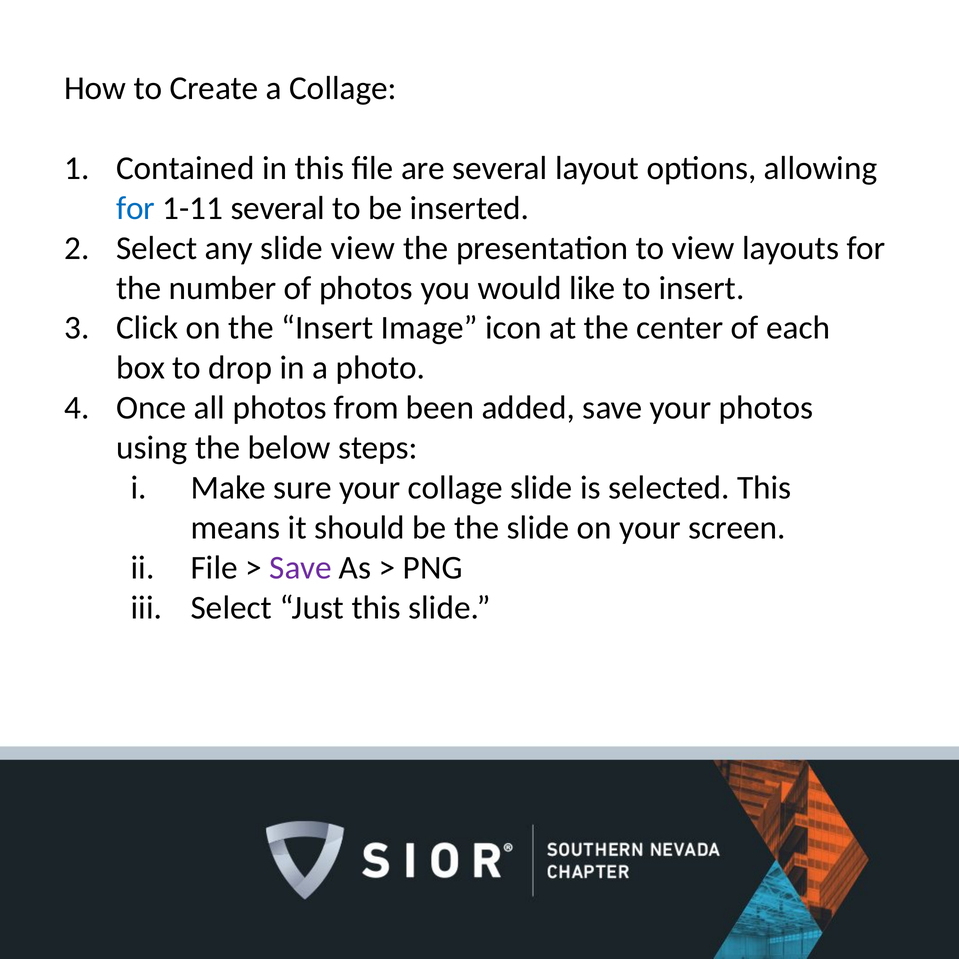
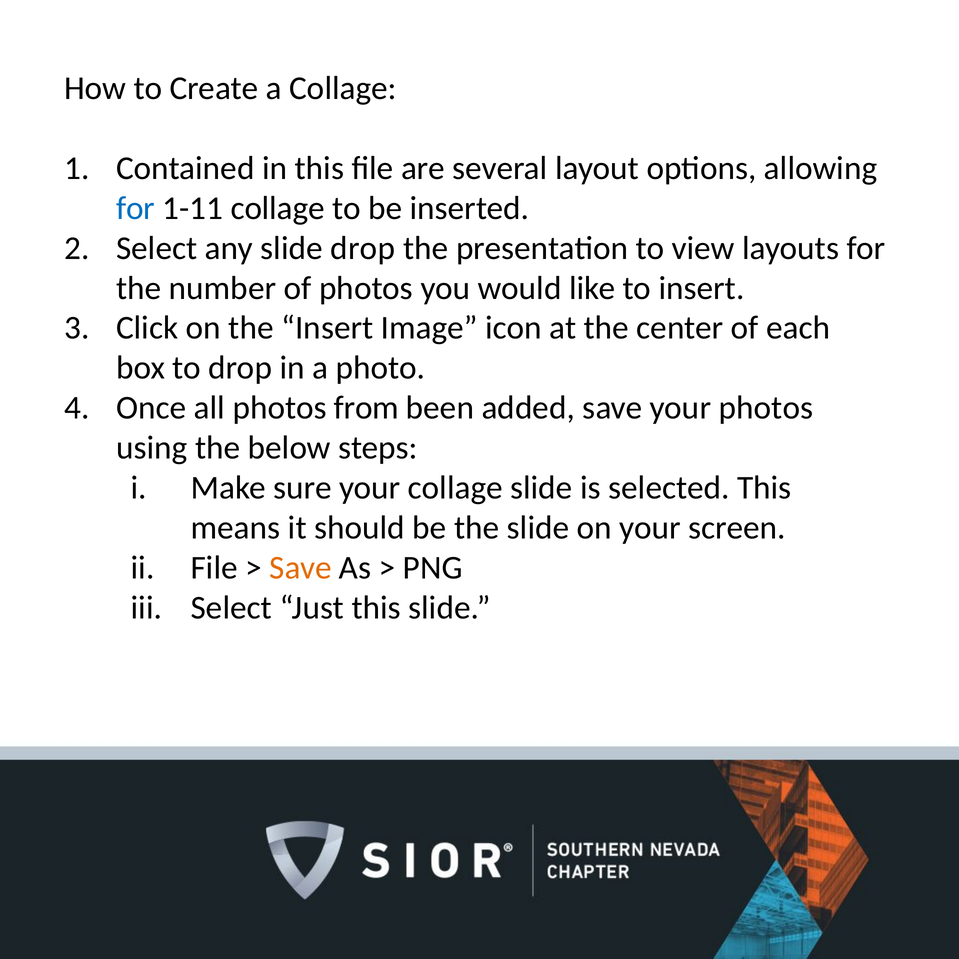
1-11 several: several -> collage
slide view: view -> drop
Save at (301, 568) colour: purple -> orange
